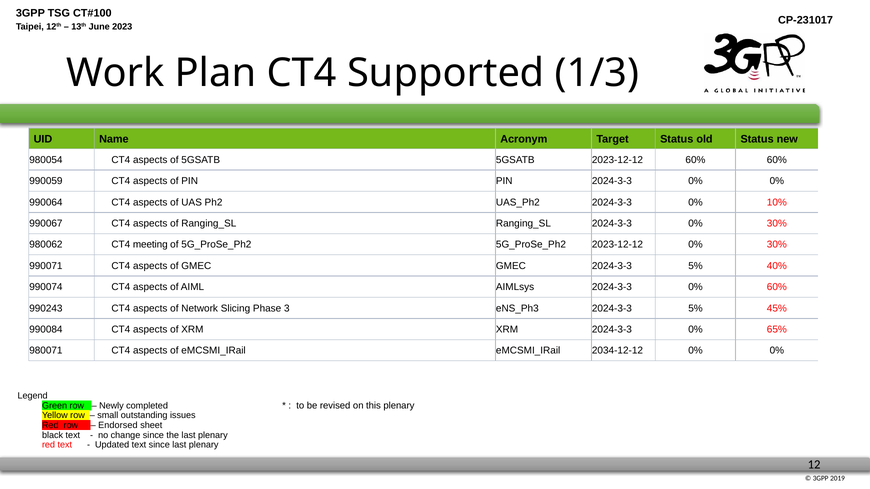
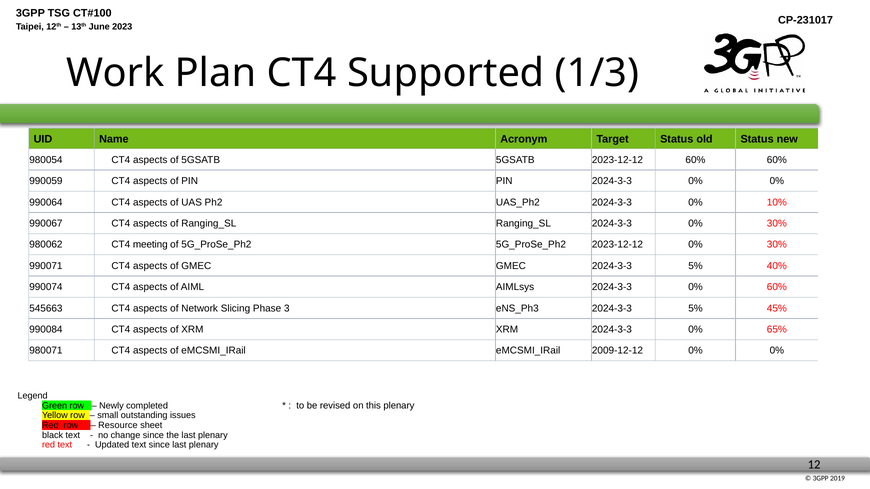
990243: 990243 -> 545663
2034-12-12: 2034-12-12 -> 2009-12-12
Endorsed: Endorsed -> Resource
